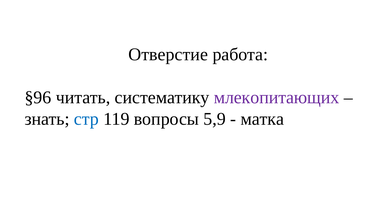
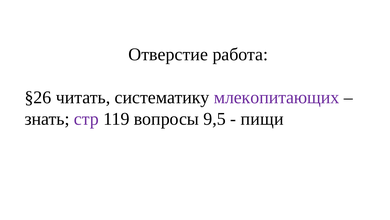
§96: §96 -> §26
стр colour: blue -> purple
5,9: 5,9 -> 9,5
матка: матка -> пищи
